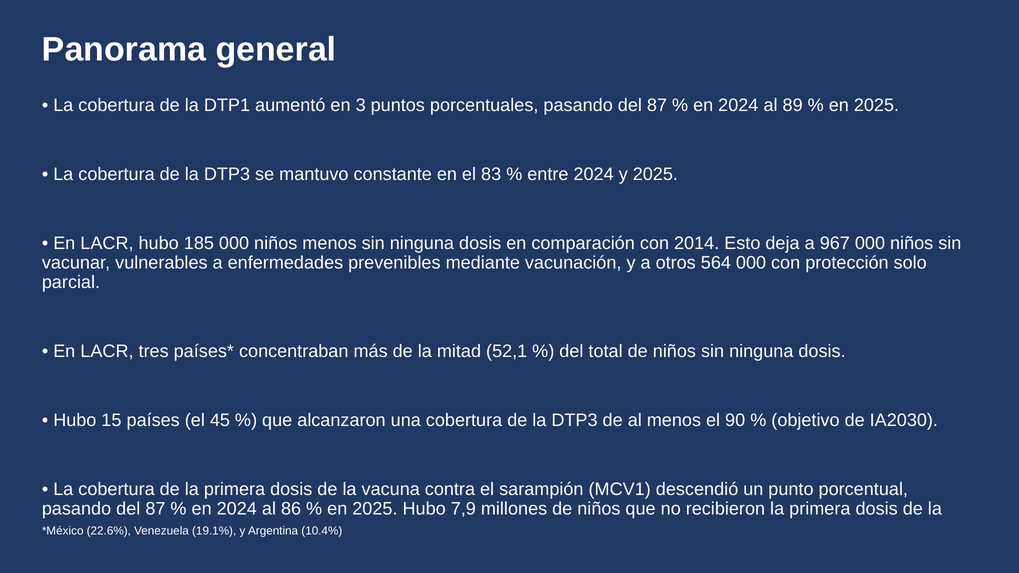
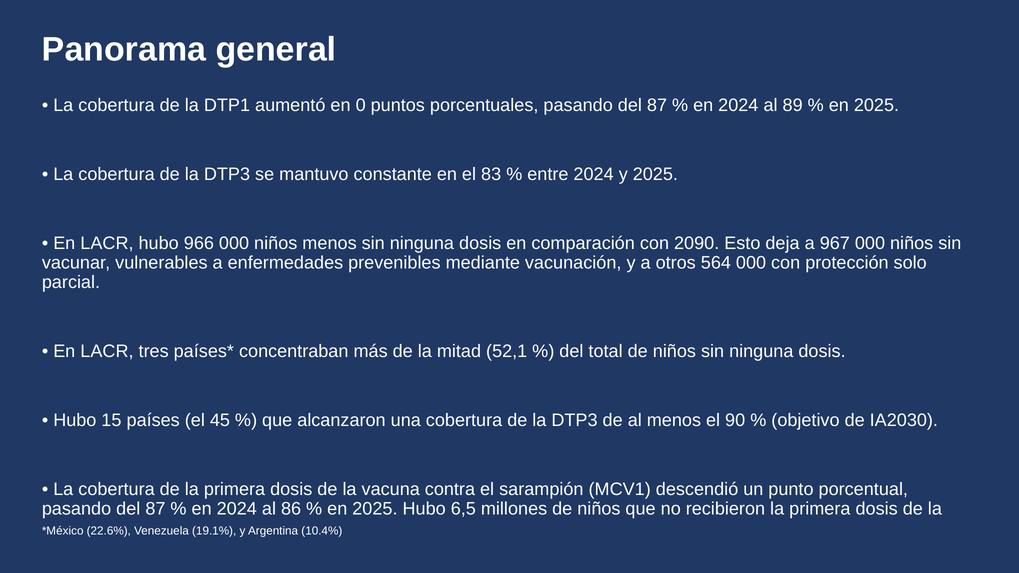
3: 3 -> 0
185: 185 -> 966
2014: 2014 -> 2090
7,9: 7,9 -> 6,5
